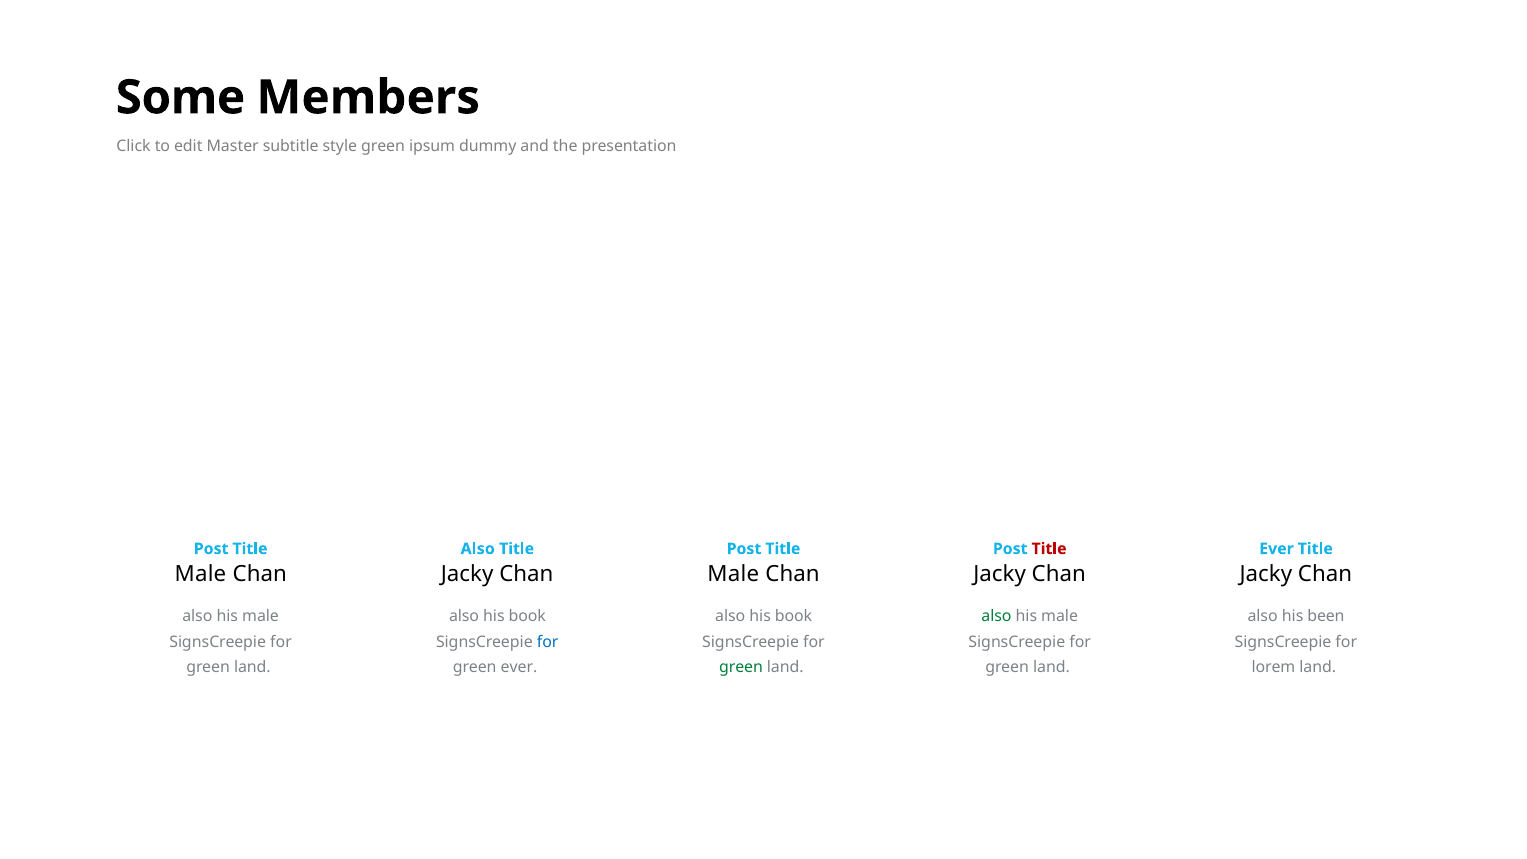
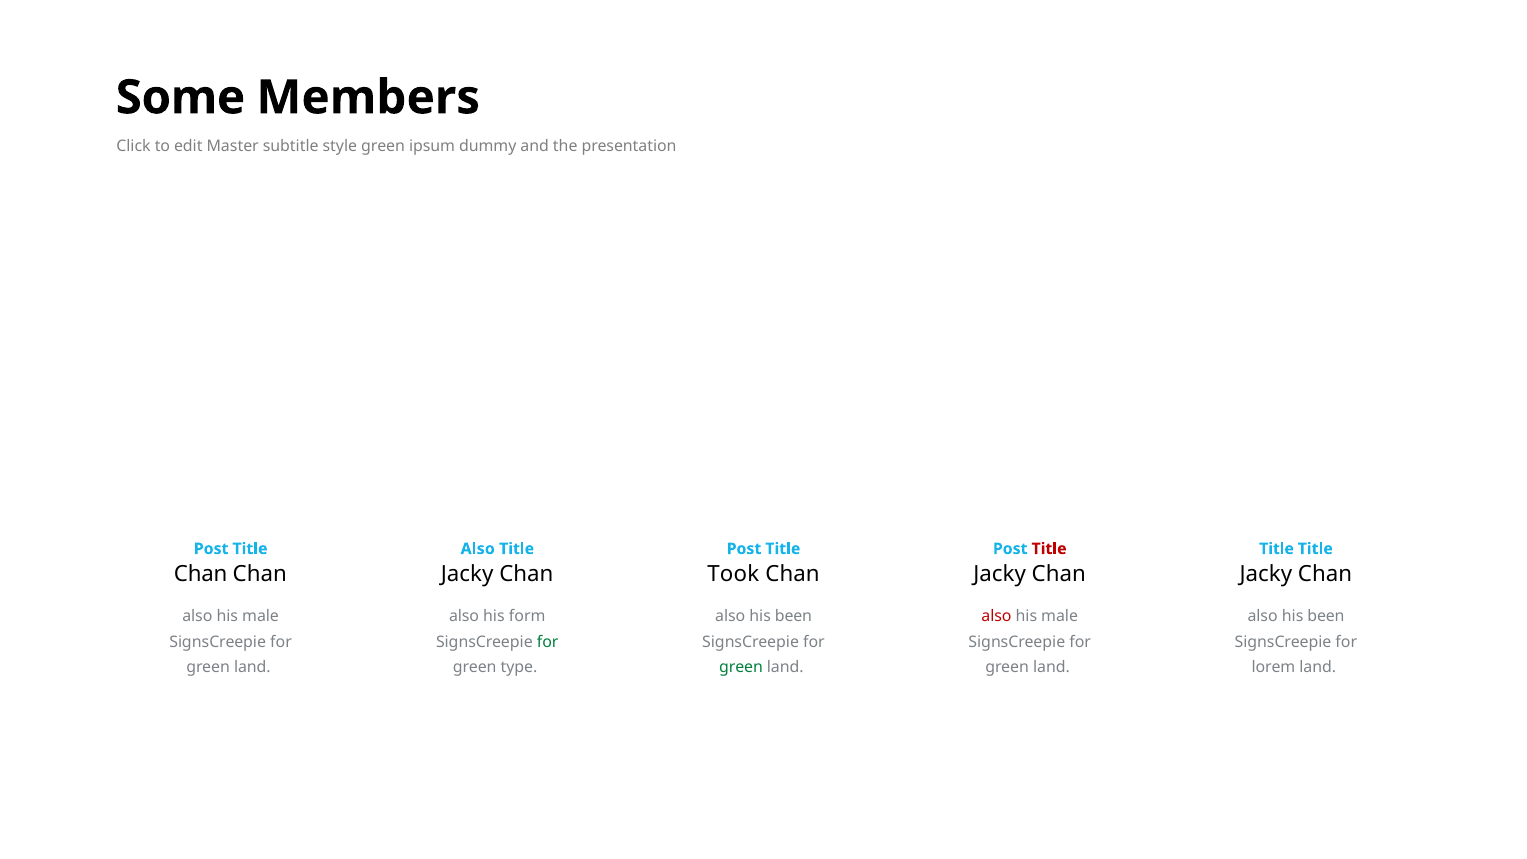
Ever at (1276, 549): Ever -> Title
Male at (200, 574): Male -> Chan
Male at (733, 574): Male -> Took
book at (527, 617): book -> form
book at (793, 617): book -> been
also at (997, 617) colour: green -> red
for at (548, 642) colour: blue -> green
green ever: ever -> type
